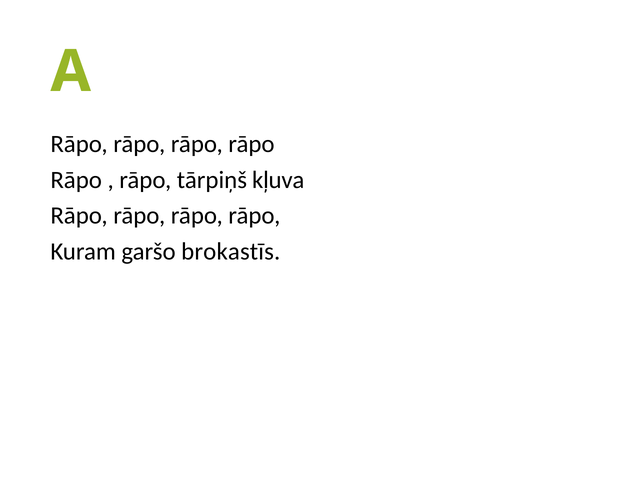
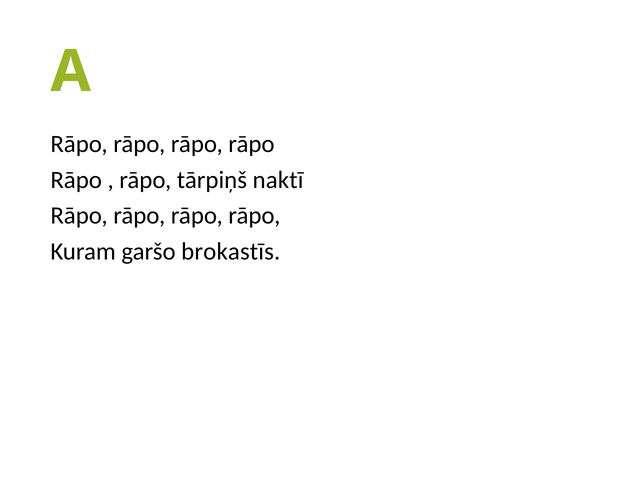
kļuva: kļuva -> naktī
